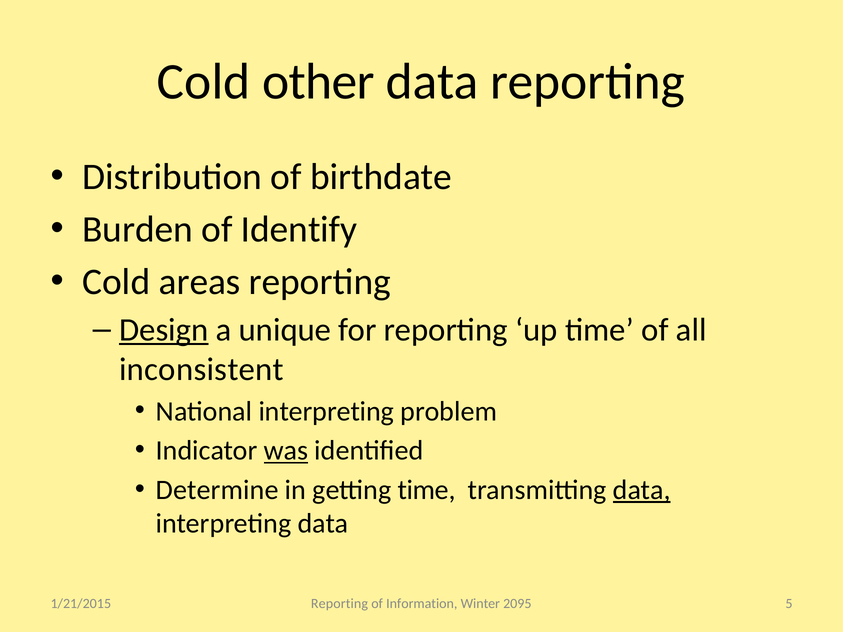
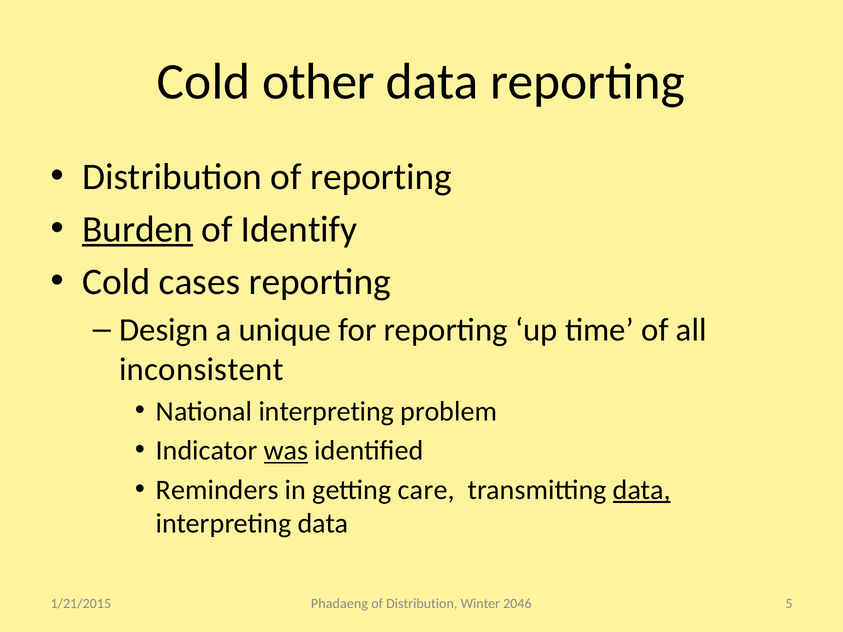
of birthdate: birthdate -> reporting
Burden underline: none -> present
areas: areas -> cases
Design underline: present -> none
Determine: Determine -> Reminders
getting time: time -> care
Reporting at (339, 604): Reporting -> Phadaeng
of Information: Information -> Distribution
2095: 2095 -> 2046
